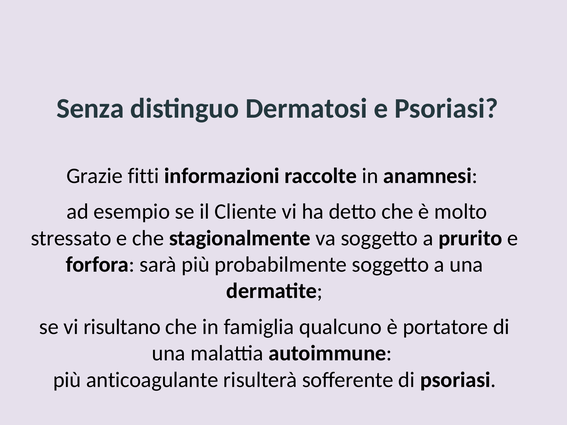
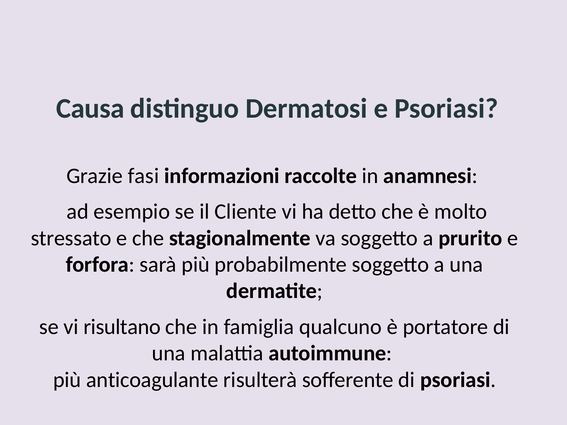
Senza: Senza -> Causa
fitti: fitti -> fasi
